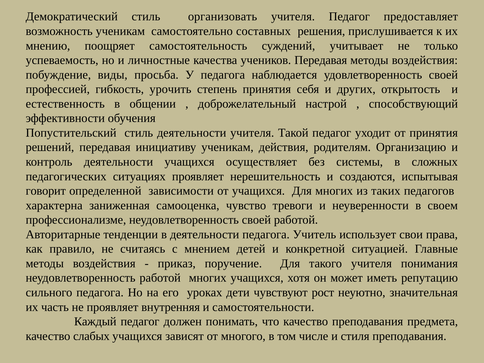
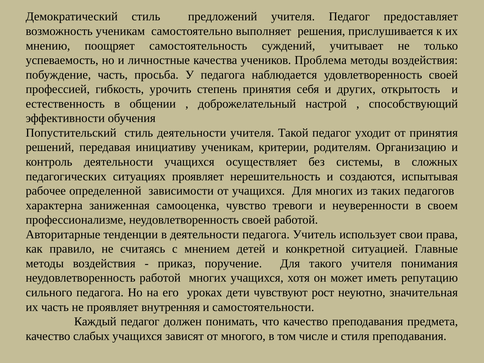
организовать: организовать -> предложений
составных: составных -> выполняет
учеников Передавая: Передавая -> Проблема
побуждение виды: виды -> часть
действия: действия -> критерии
говорит: говорит -> рабочее
